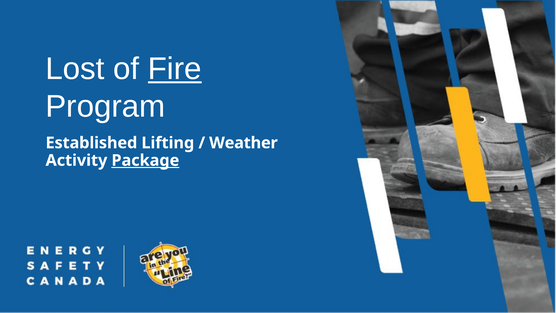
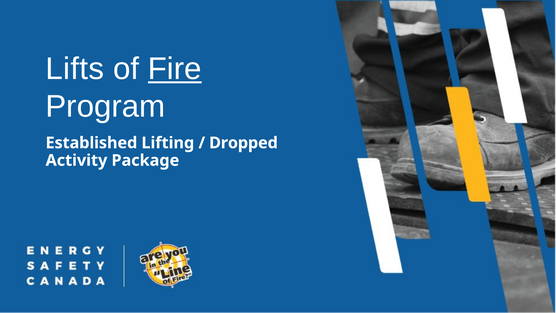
Lost: Lost -> Lifts
Weather: Weather -> Dropped
Package underline: present -> none
